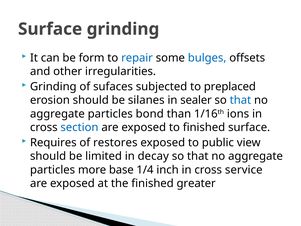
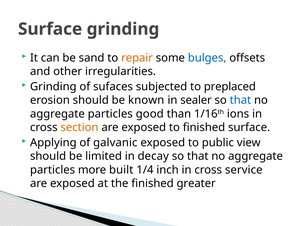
form: form -> sand
repair colour: blue -> orange
silanes: silanes -> known
bond: bond -> good
section colour: blue -> orange
Requires: Requires -> Applying
restores: restores -> galvanic
base: base -> built
